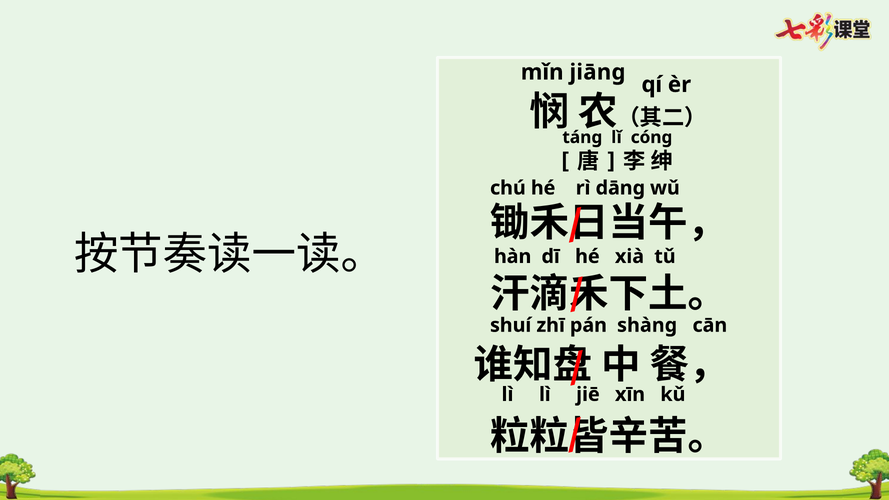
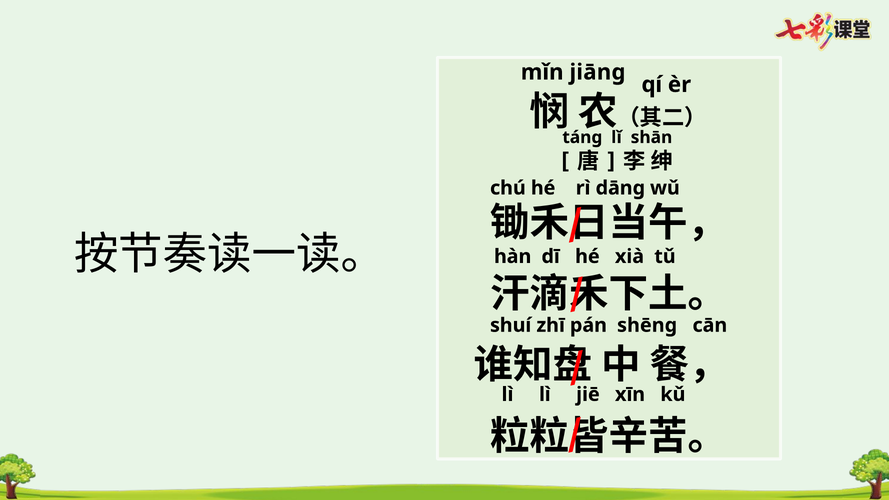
cóng: cóng -> shān
shàng: shàng -> shēng
